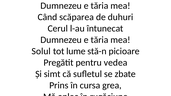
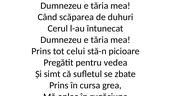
Solul at (41, 51): Solul -> Prins
tot lume: lume -> celui
